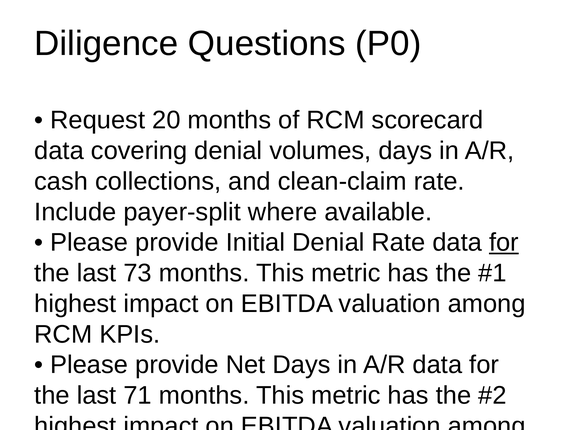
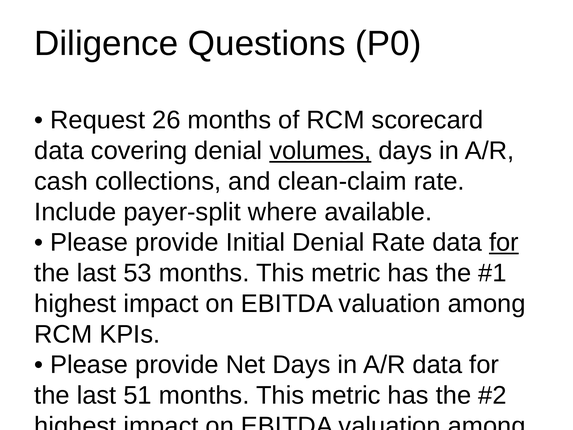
20: 20 -> 26
volumes underline: none -> present
73: 73 -> 53
71: 71 -> 51
